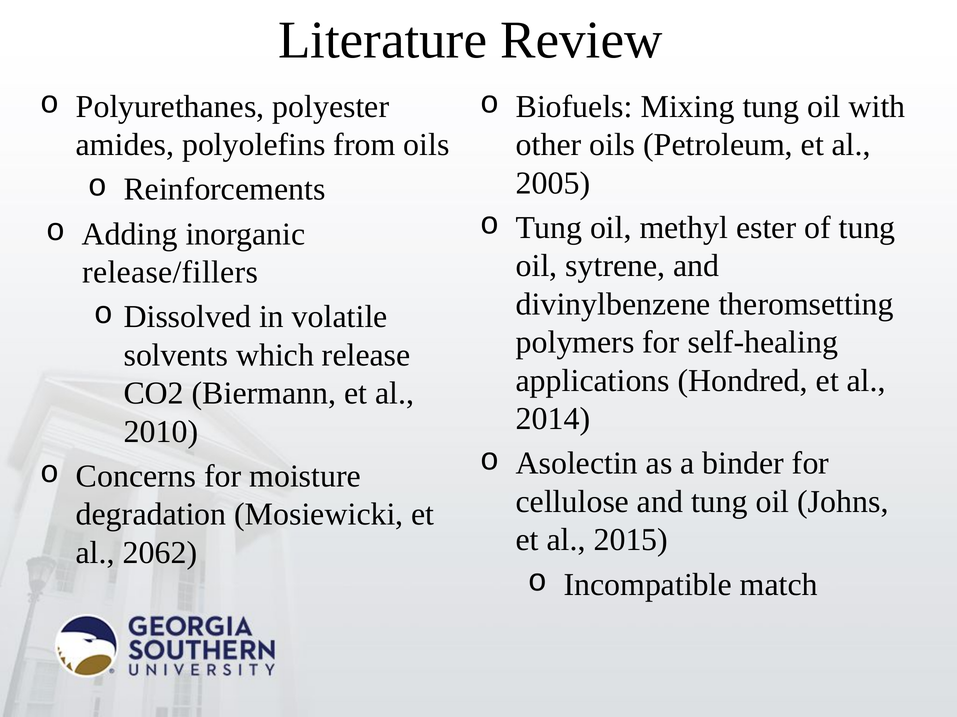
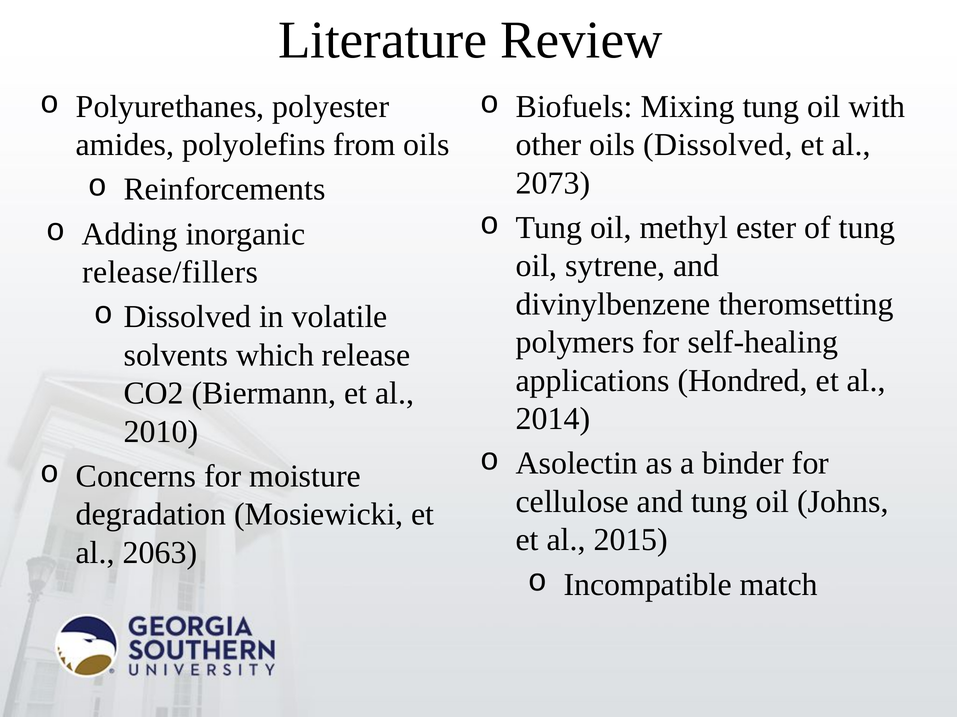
oils Petroleum: Petroleum -> Dissolved
2005: 2005 -> 2073
2062: 2062 -> 2063
